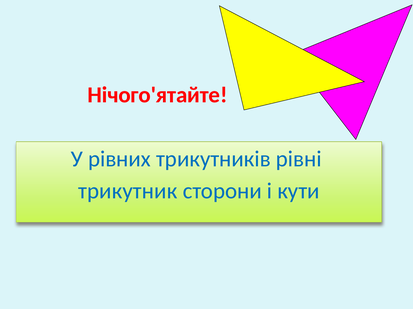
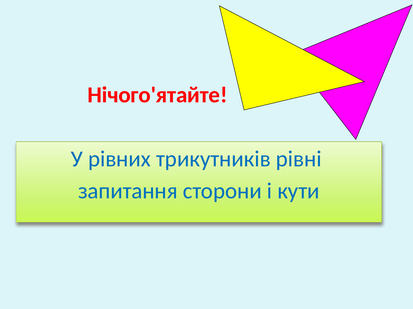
трикутник: трикутник -> запитання
